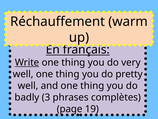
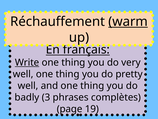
warm underline: none -> present
